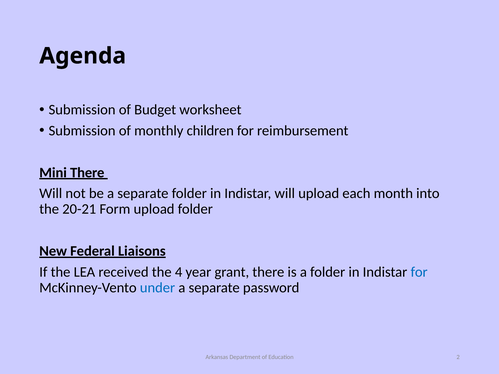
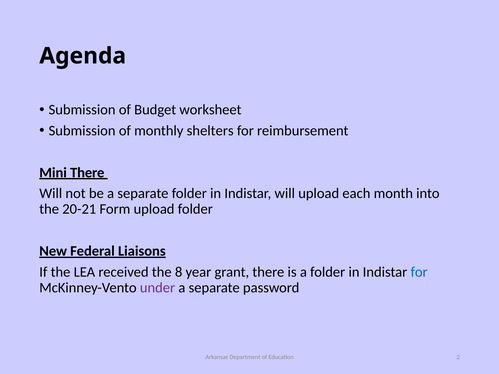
children: children -> shelters
4: 4 -> 8
under colour: blue -> purple
